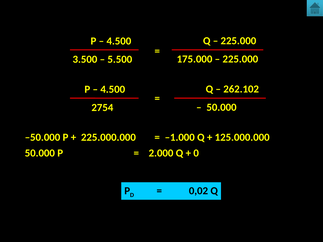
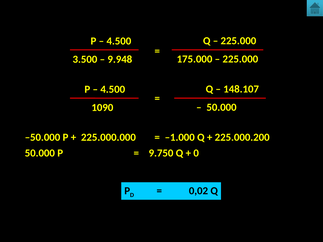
5.500: 5.500 -> 9.948
262.102: 262.102 -> 148.107
2754: 2754 -> 1090
125.000.000: 125.000.000 -> 225.000.200
2.000: 2.000 -> 9.750
